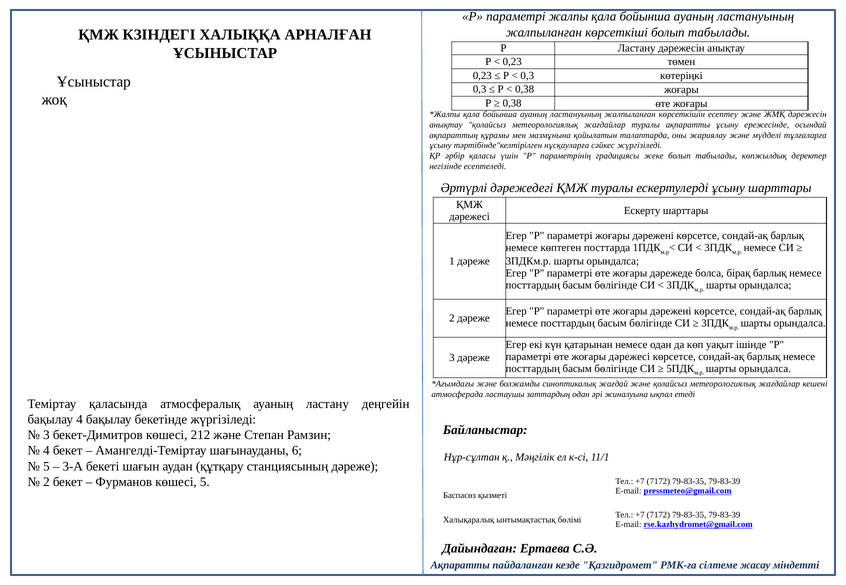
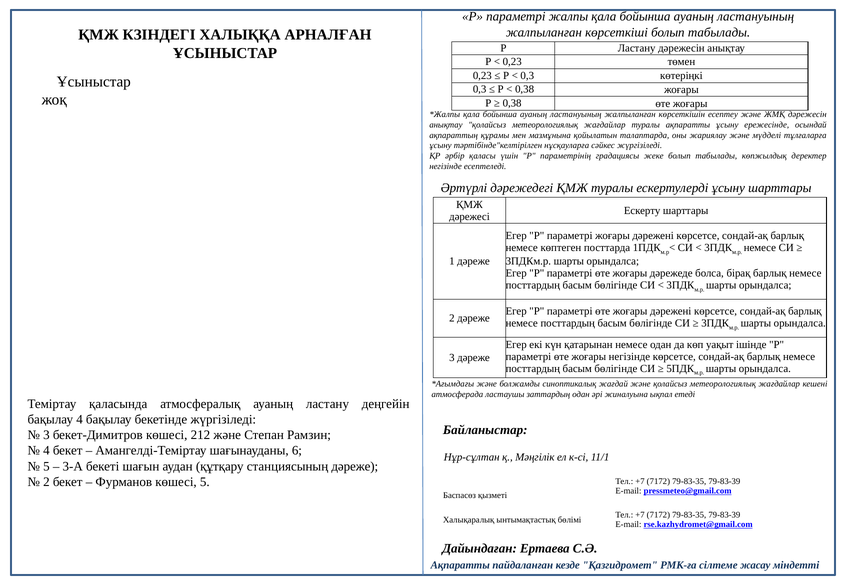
жоғары дәрежесі: дәрежесі -> негізінде
